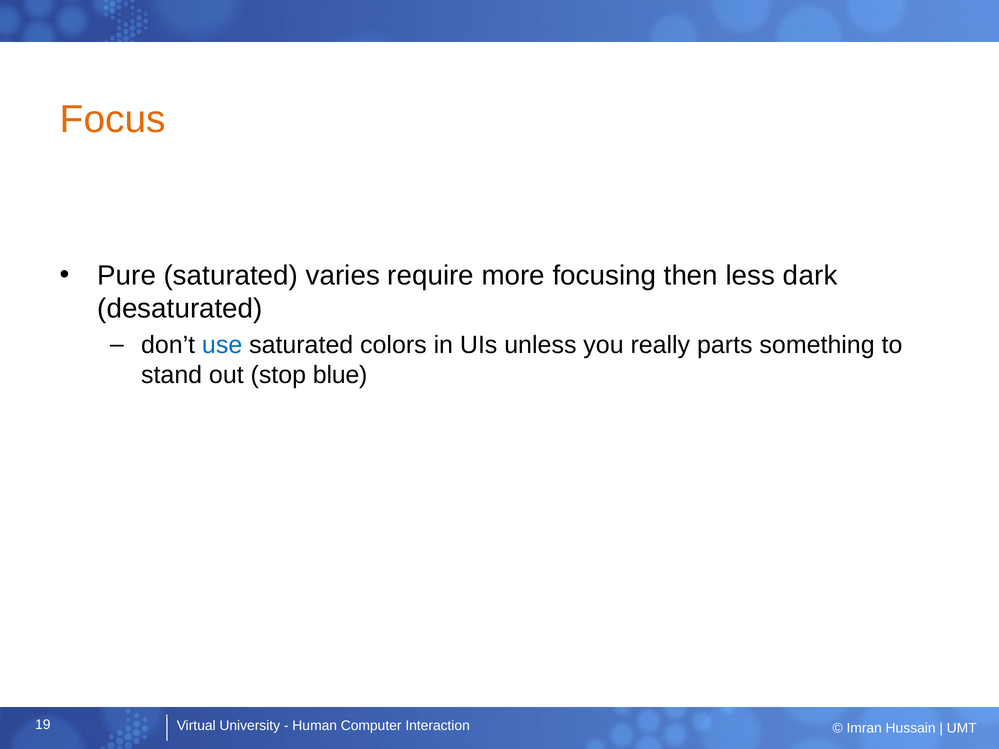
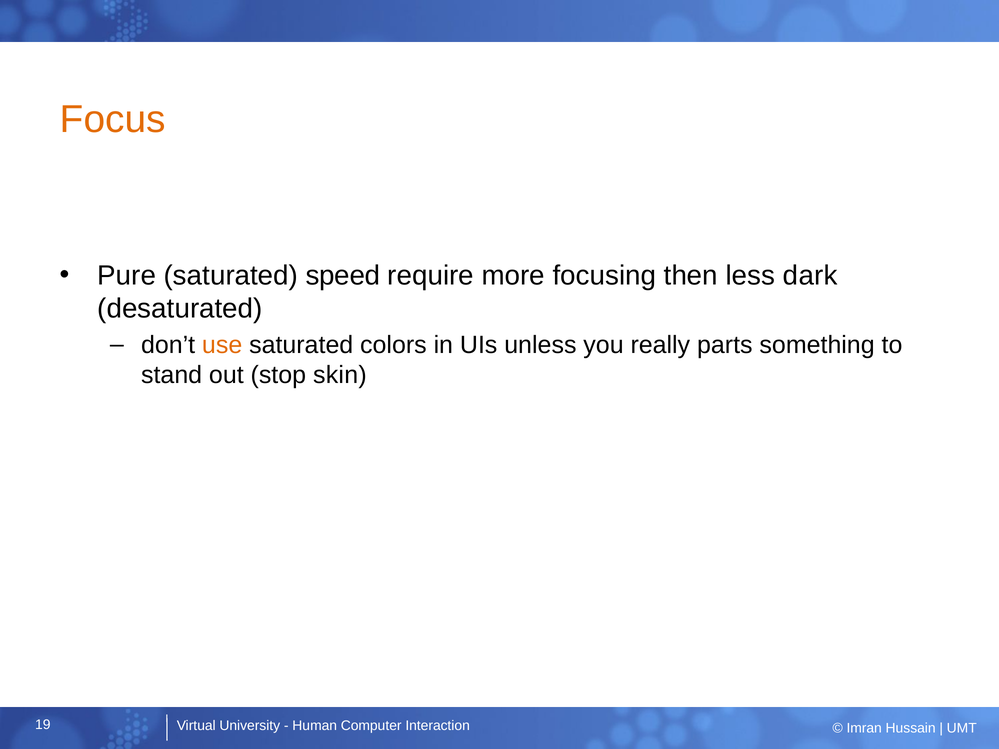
varies: varies -> speed
use colour: blue -> orange
blue: blue -> skin
